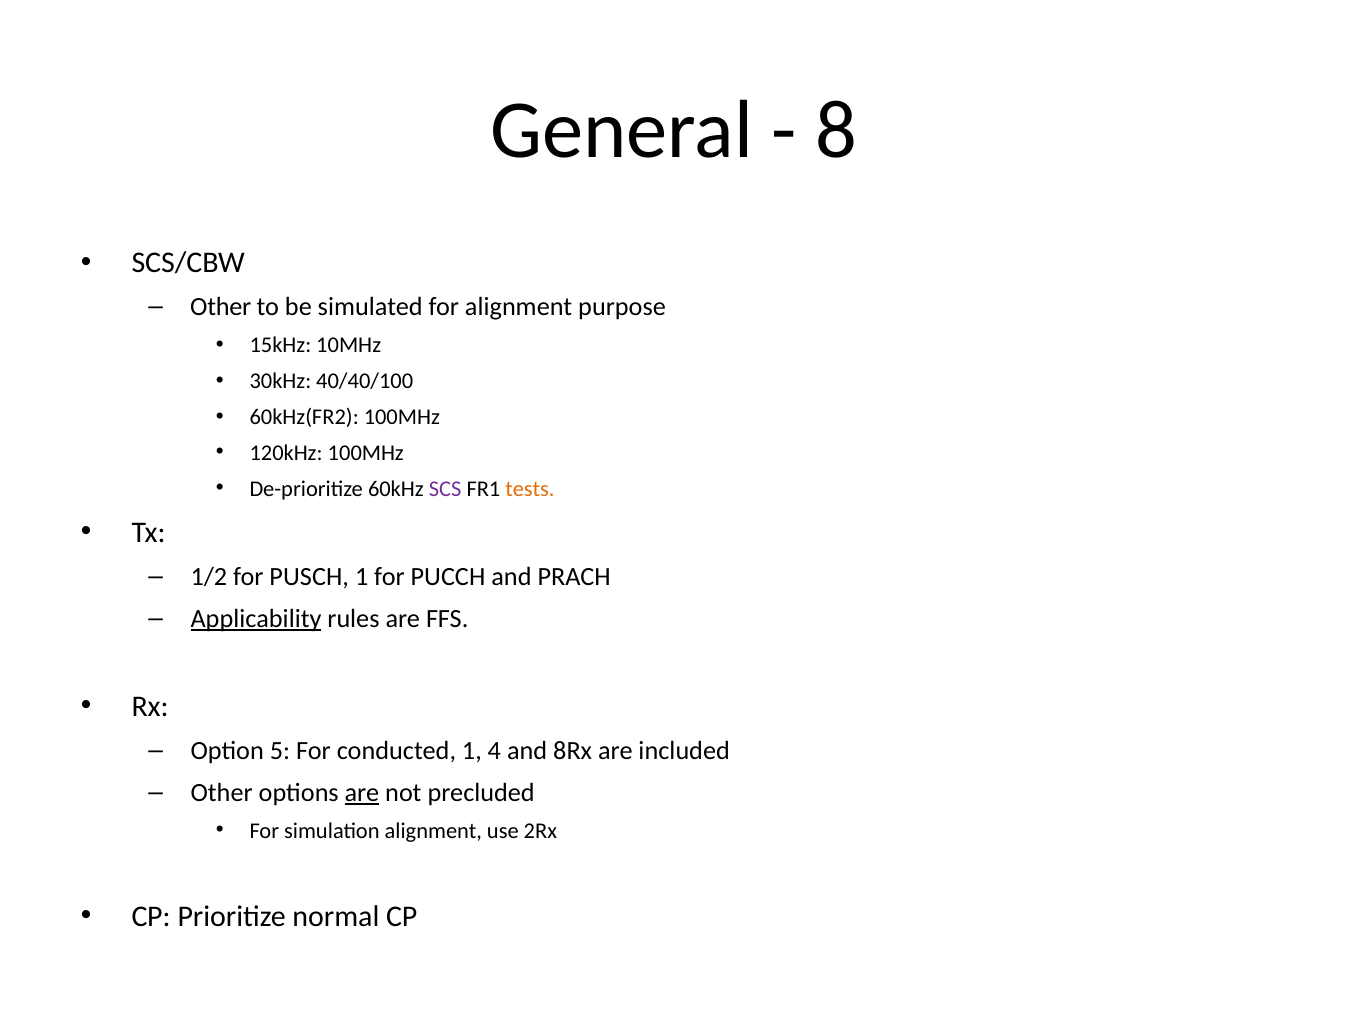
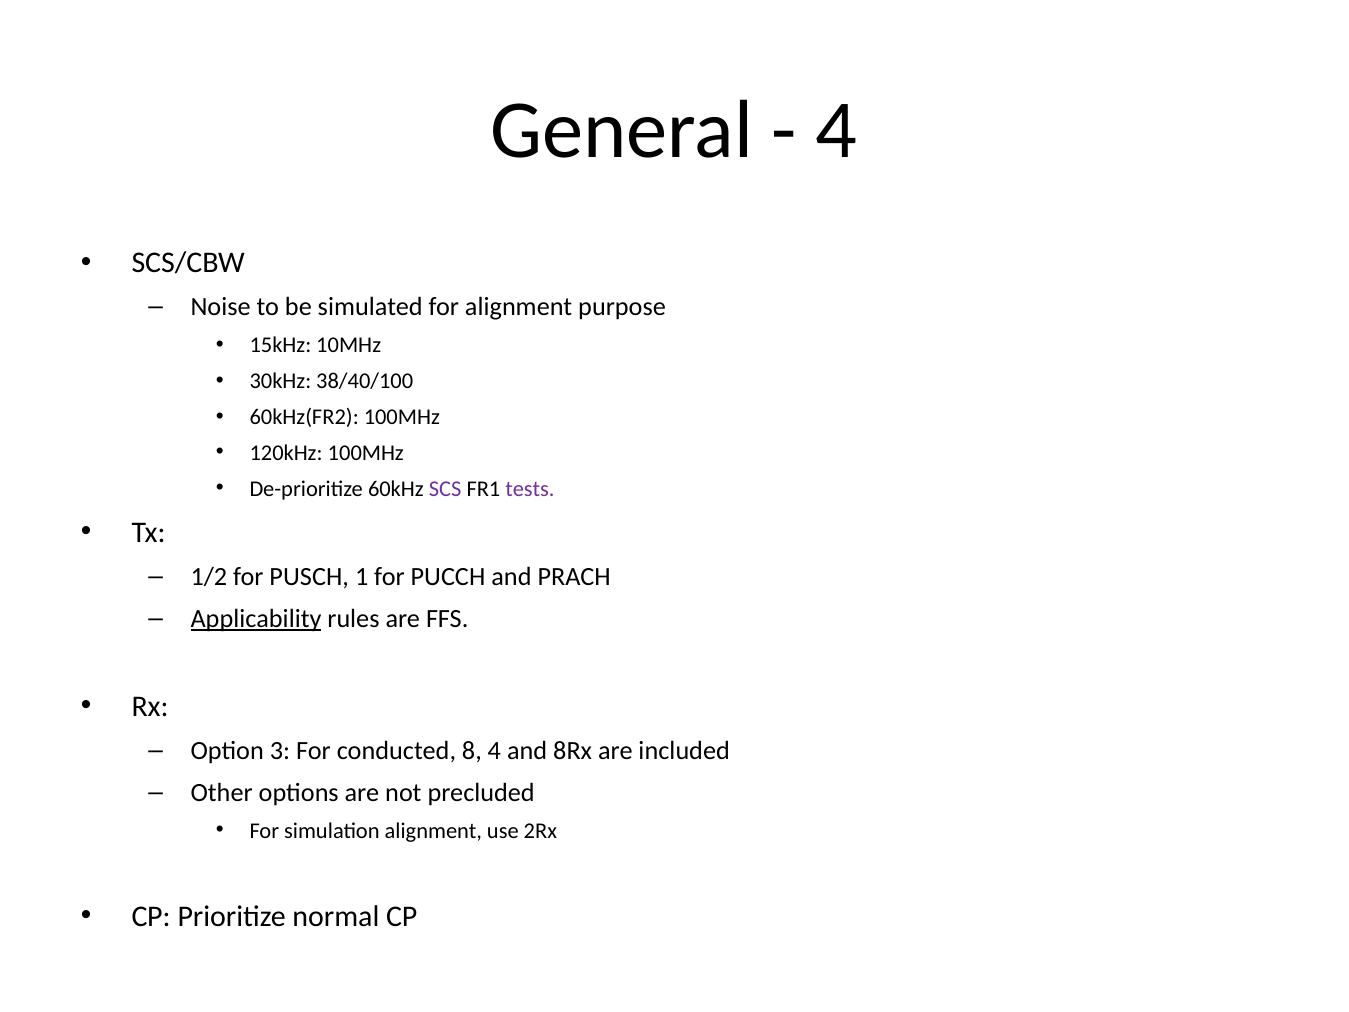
8 at (837, 131): 8 -> 4
Other at (221, 307): Other -> Noise
40/40/100: 40/40/100 -> 38/40/100
tests colour: orange -> purple
5: 5 -> 3
conducted 1: 1 -> 8
are at (362, 793) underline: present -> none
